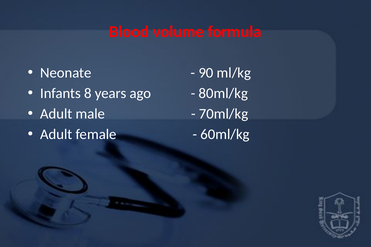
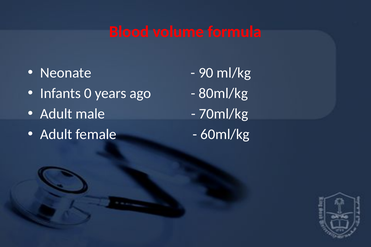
8: 8 -> 0
